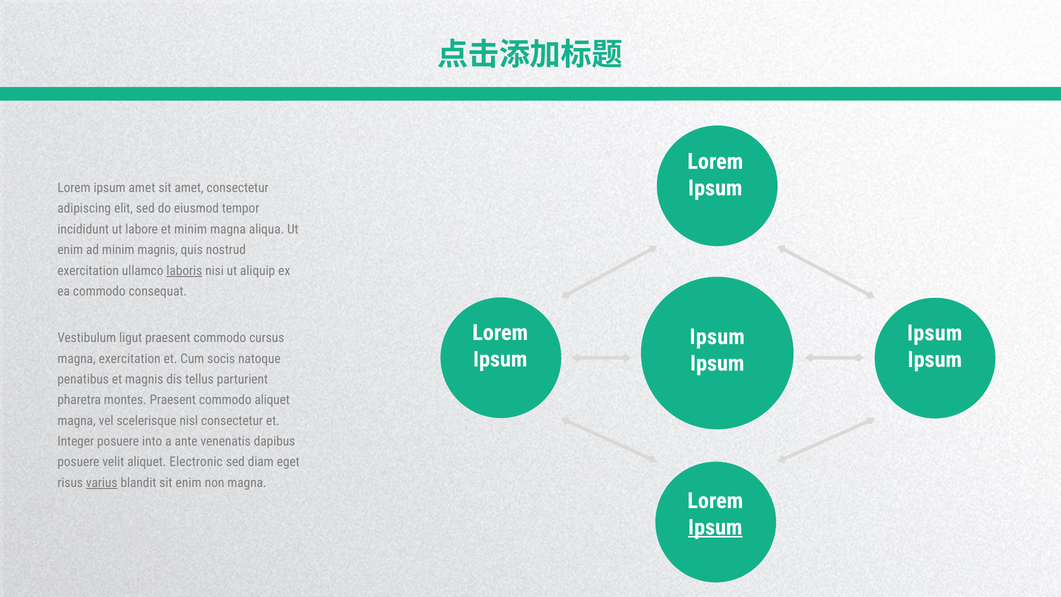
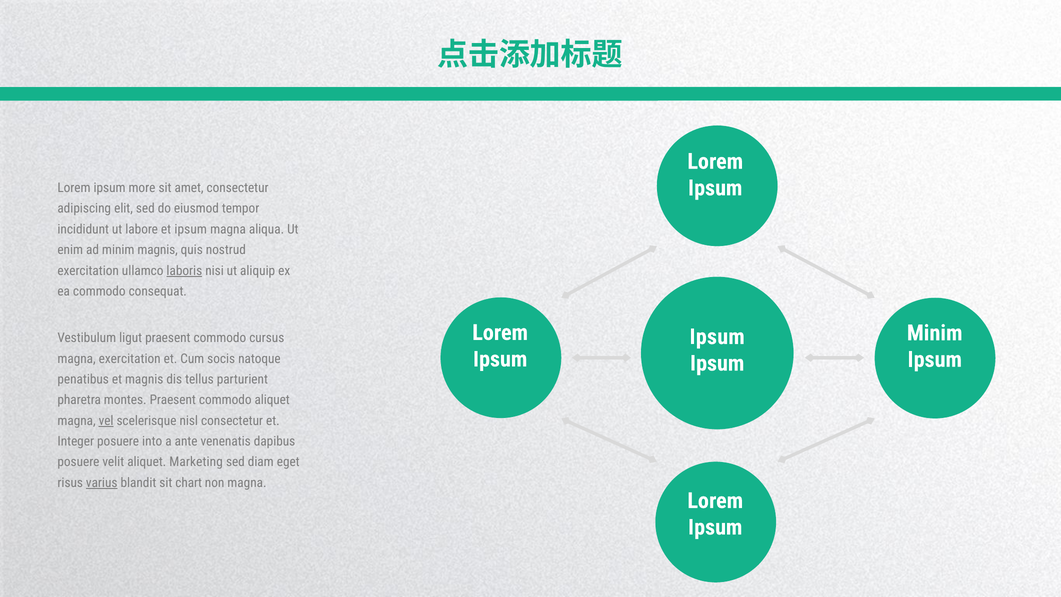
ipsum amet: amet -> more
et minim: minim -> ipsum
Ipsum at (935, 333): Ipsum -> Minim
vel underline: none -> present
Electronic: Electronic -> Marketing
sit enim: enim -> chart
Ipsum at (715, 527) underline: present -> none
